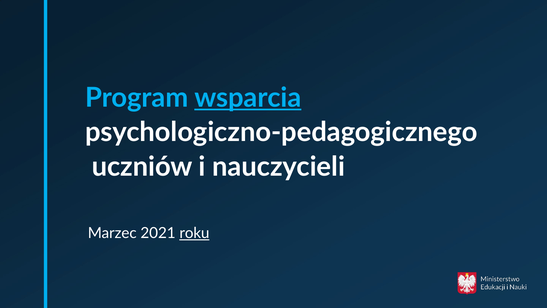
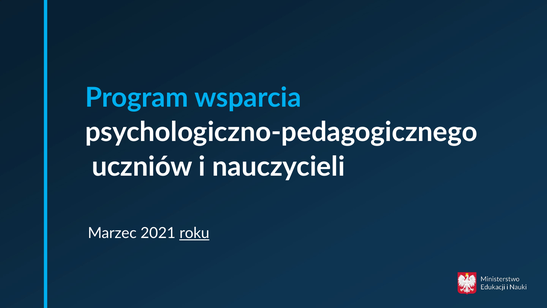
wsparcia underline: present -> none
